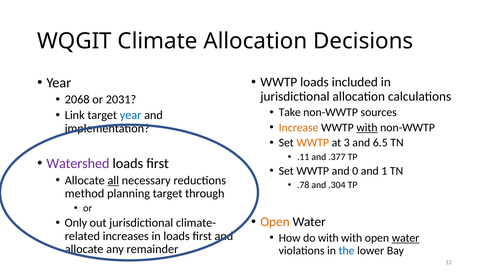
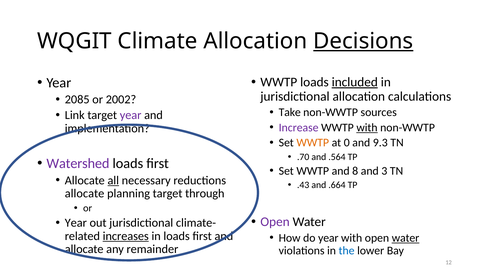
Decisions underline: none -> present
included underline: none -> present
2068: 2068 -> 2085
2031: 2031 -> 2002
year at (131, 115) colour: blue -> purple
Increase colour: orange -> purple
3: 3 -> 0
6.5: 6.5 -> 9.3
.11: .11 -> .70
.377: .377 -> .564
0: 0 -> 8
1: 1 -> 3
.78: .78 -> .43
.304: .304 -> .664
method at (85, 194): method -> allocate
Open at (275, 222) colour: orange -> purple
Only at (76, 223): Only -> Year
increases underline: none -> present
do with: with -> year
